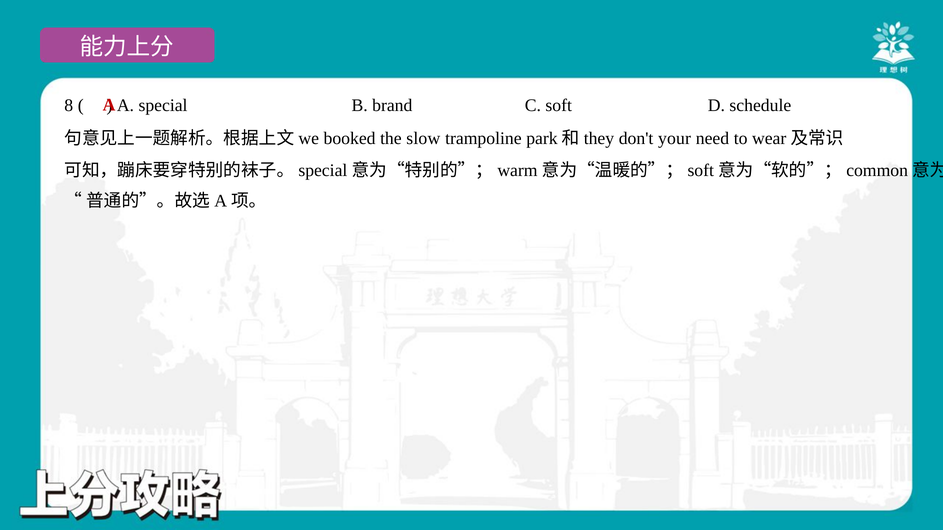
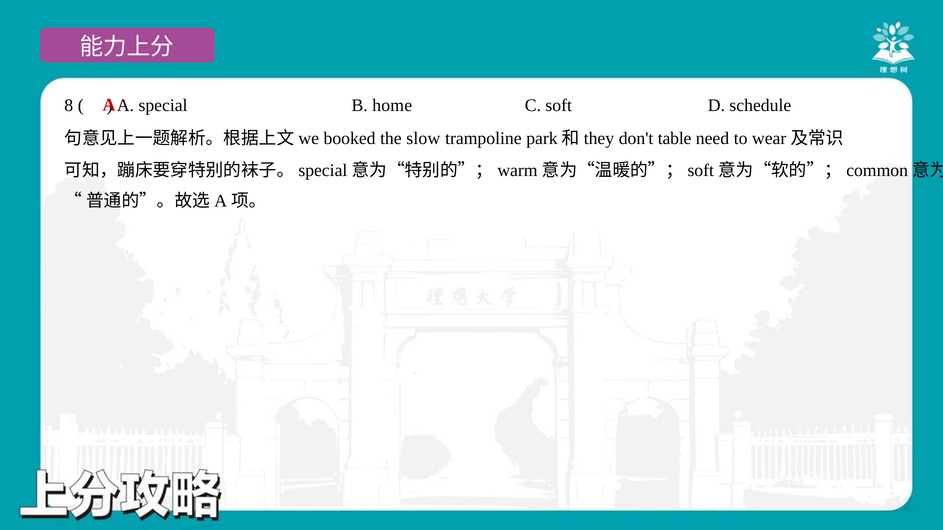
brand: brand -> home
your: your -> table
